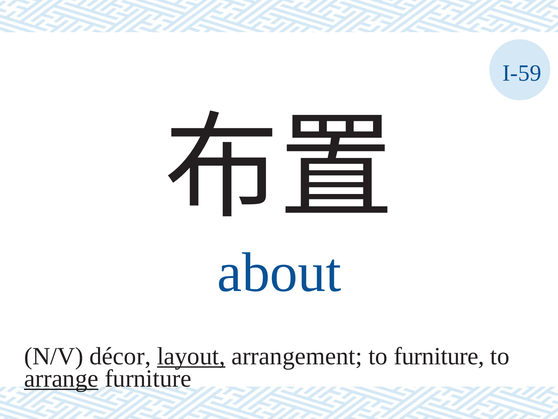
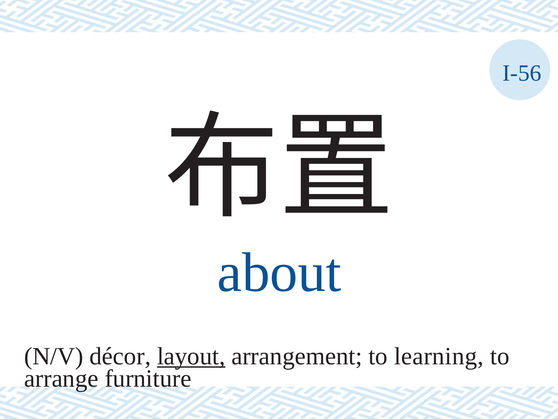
I-59: I-59 -> I-56
to furniture: furniture -> learning
arrange underline: present -> none
